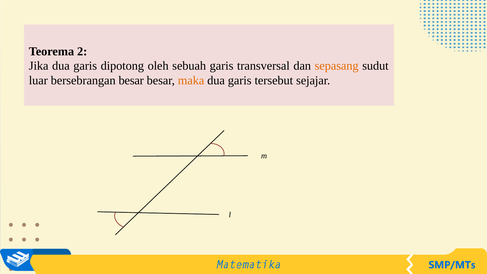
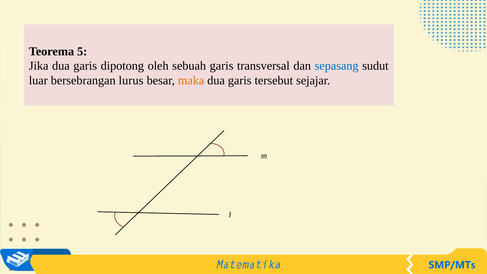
2: 2 -> 5
sepasang colour: orange -> blue
bersebrangan besar: besar -> lurus
